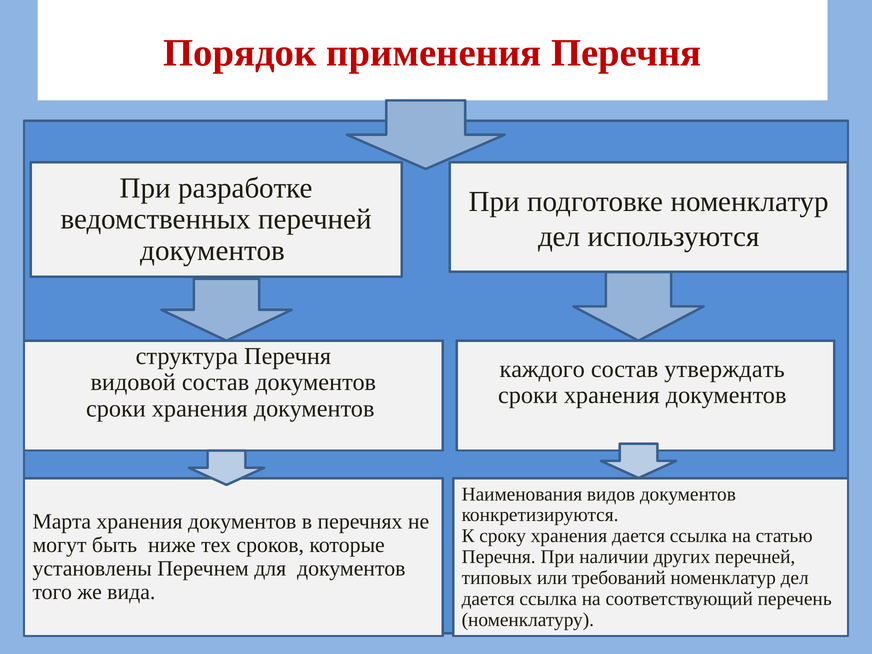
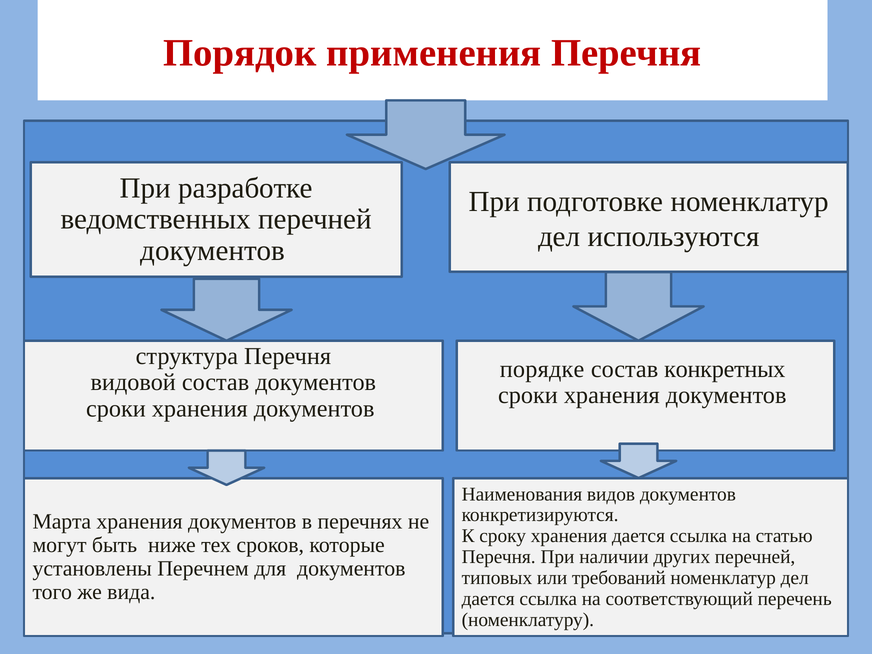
каждого: каждого -> порядке
утверждать: утверждать -> конкретных
